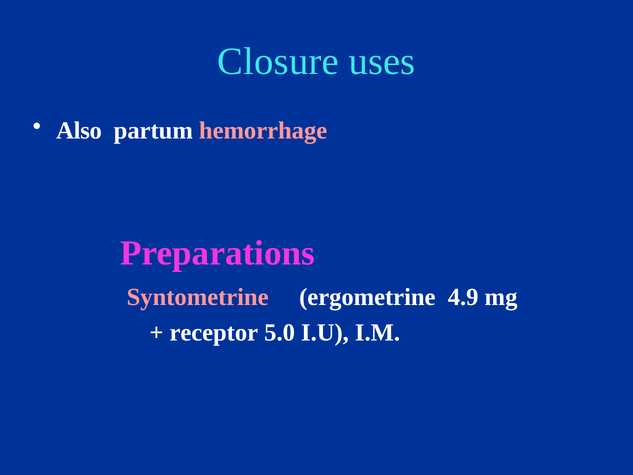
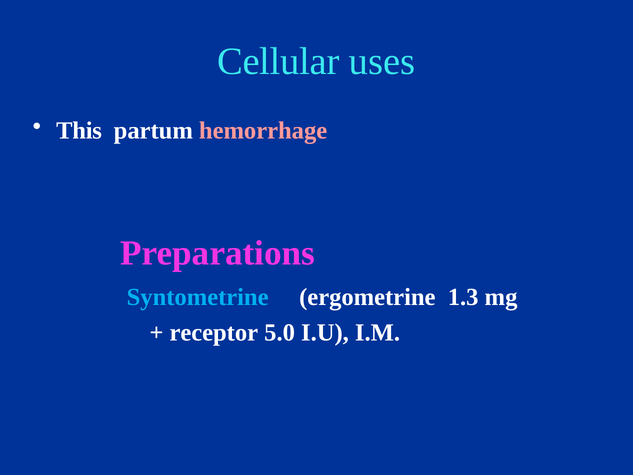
Closure: Closure -> Cellular
Also: Also -> This
Syntometrine colour: pink -> light blue
4.9: 4.9 -> 1.3
